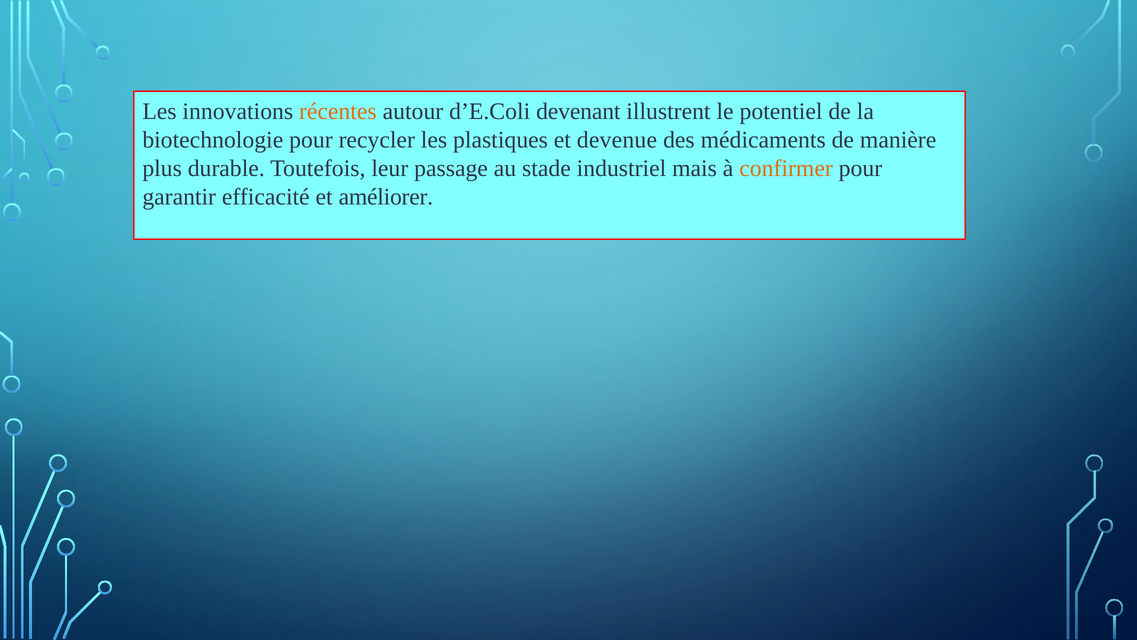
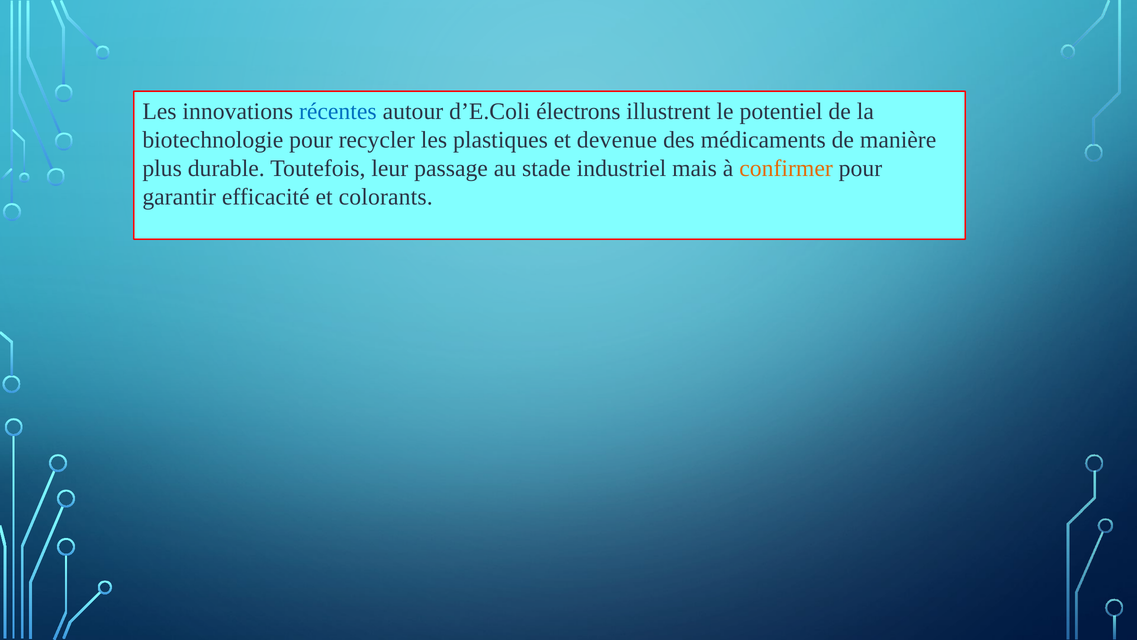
récentes colour: orange -> blue
devenant: devenant -> électrons
améliorer: améliorer -> colorants
